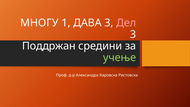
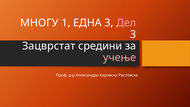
ДАВА: ДАВА -> ЕДНА
Поддржан: Поддржан -> Зацврстат
учење colour: light green -> pink
